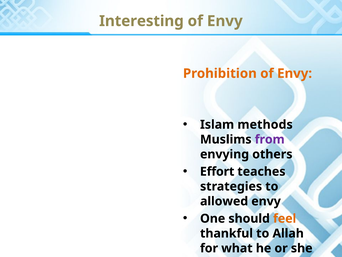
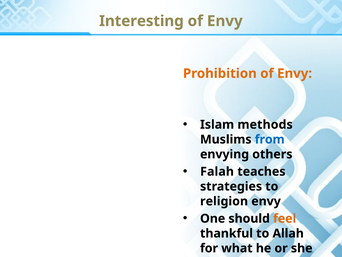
from colour: purple -> blue
Effort: Effort -> Falah
allowed: allowed -> religion
